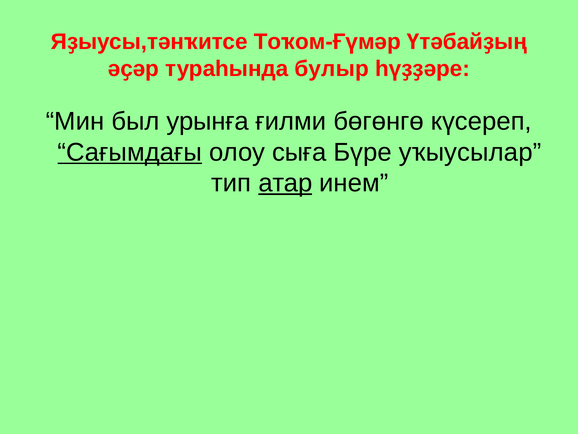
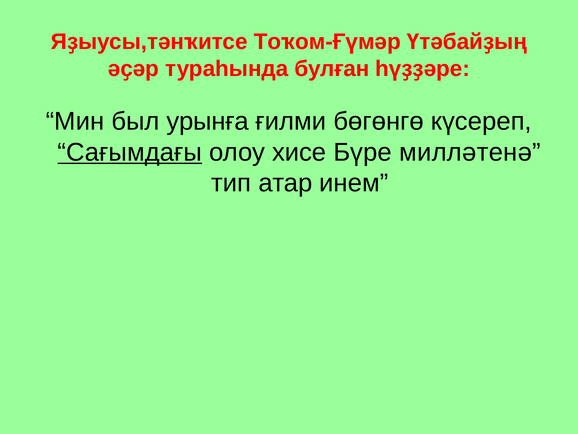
булыр: булыр -> булған
сыға: сыға -> хисе
уҡыусылар: уҡыусылар -> милләтенә
атар underline: present -> none
